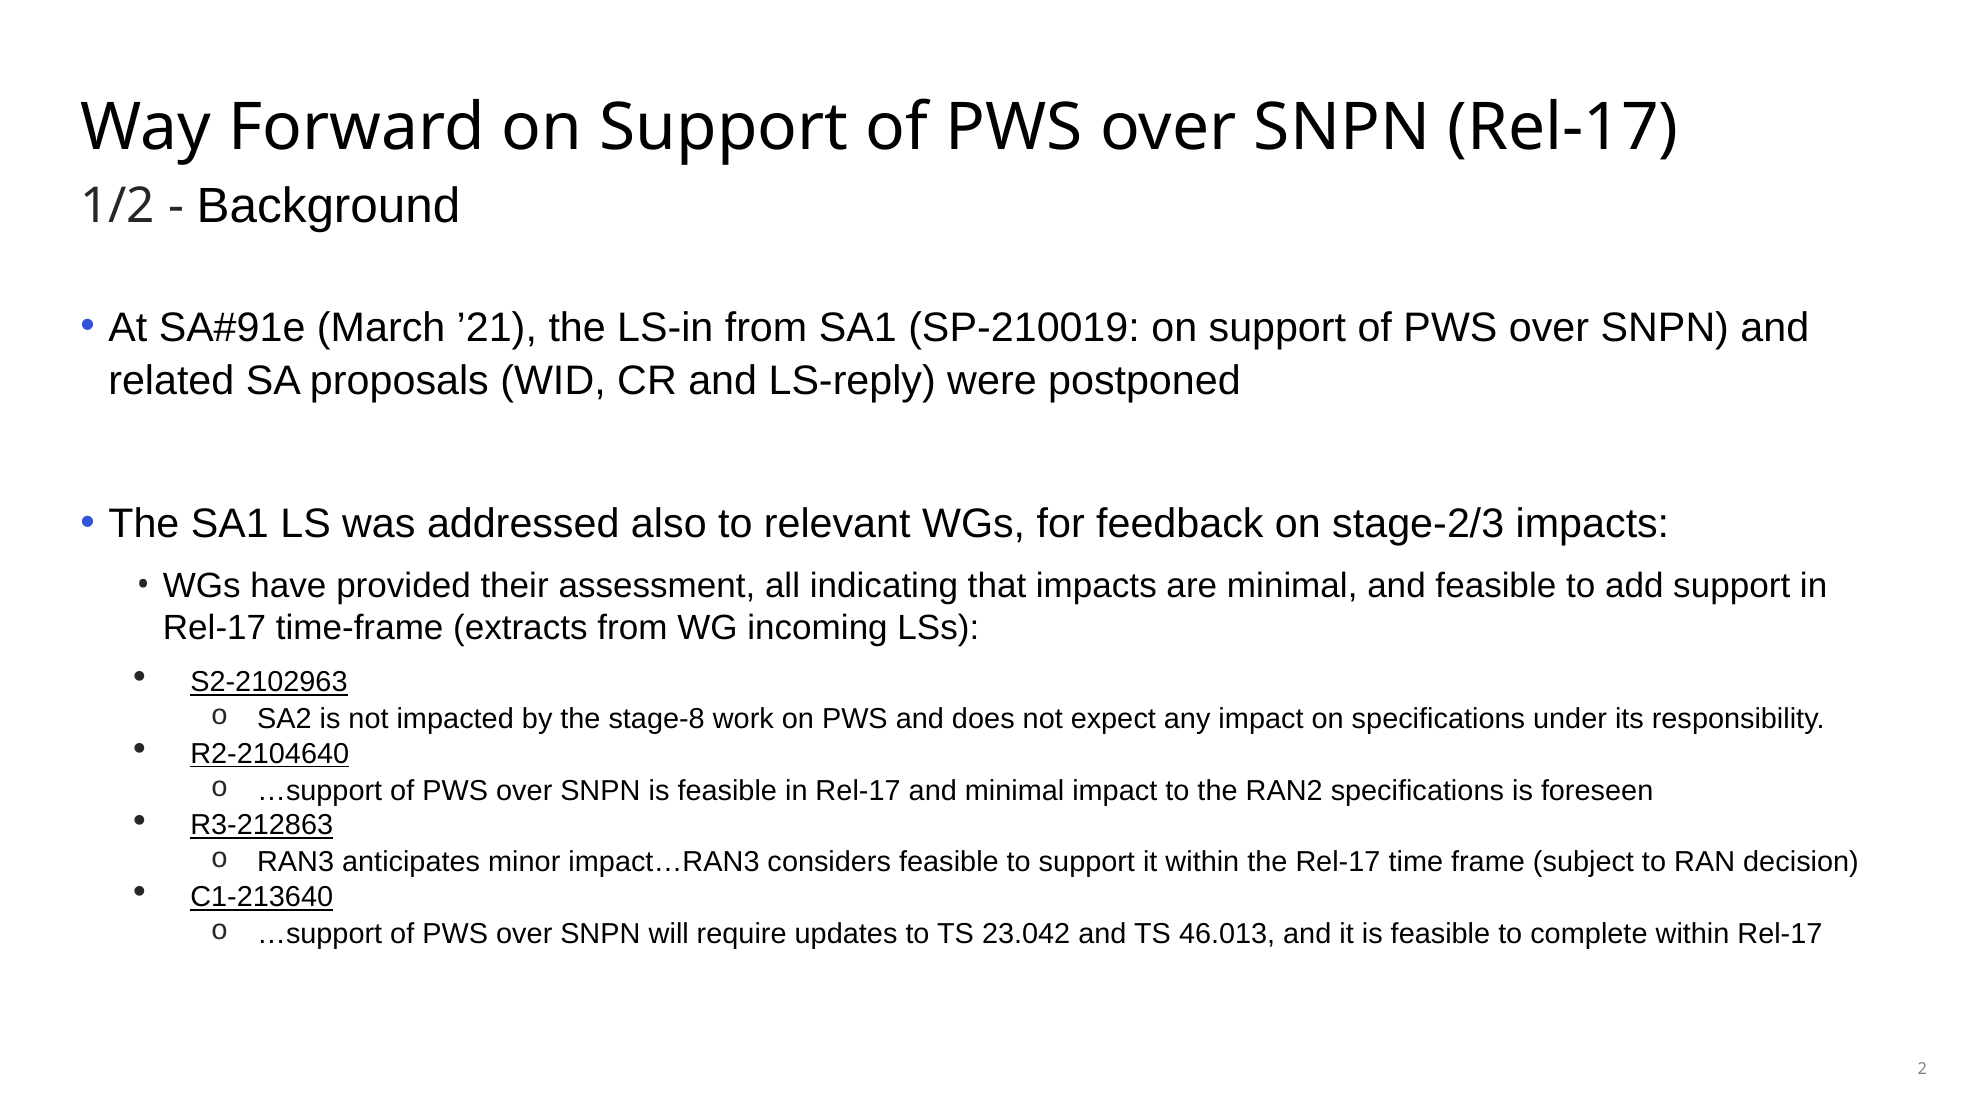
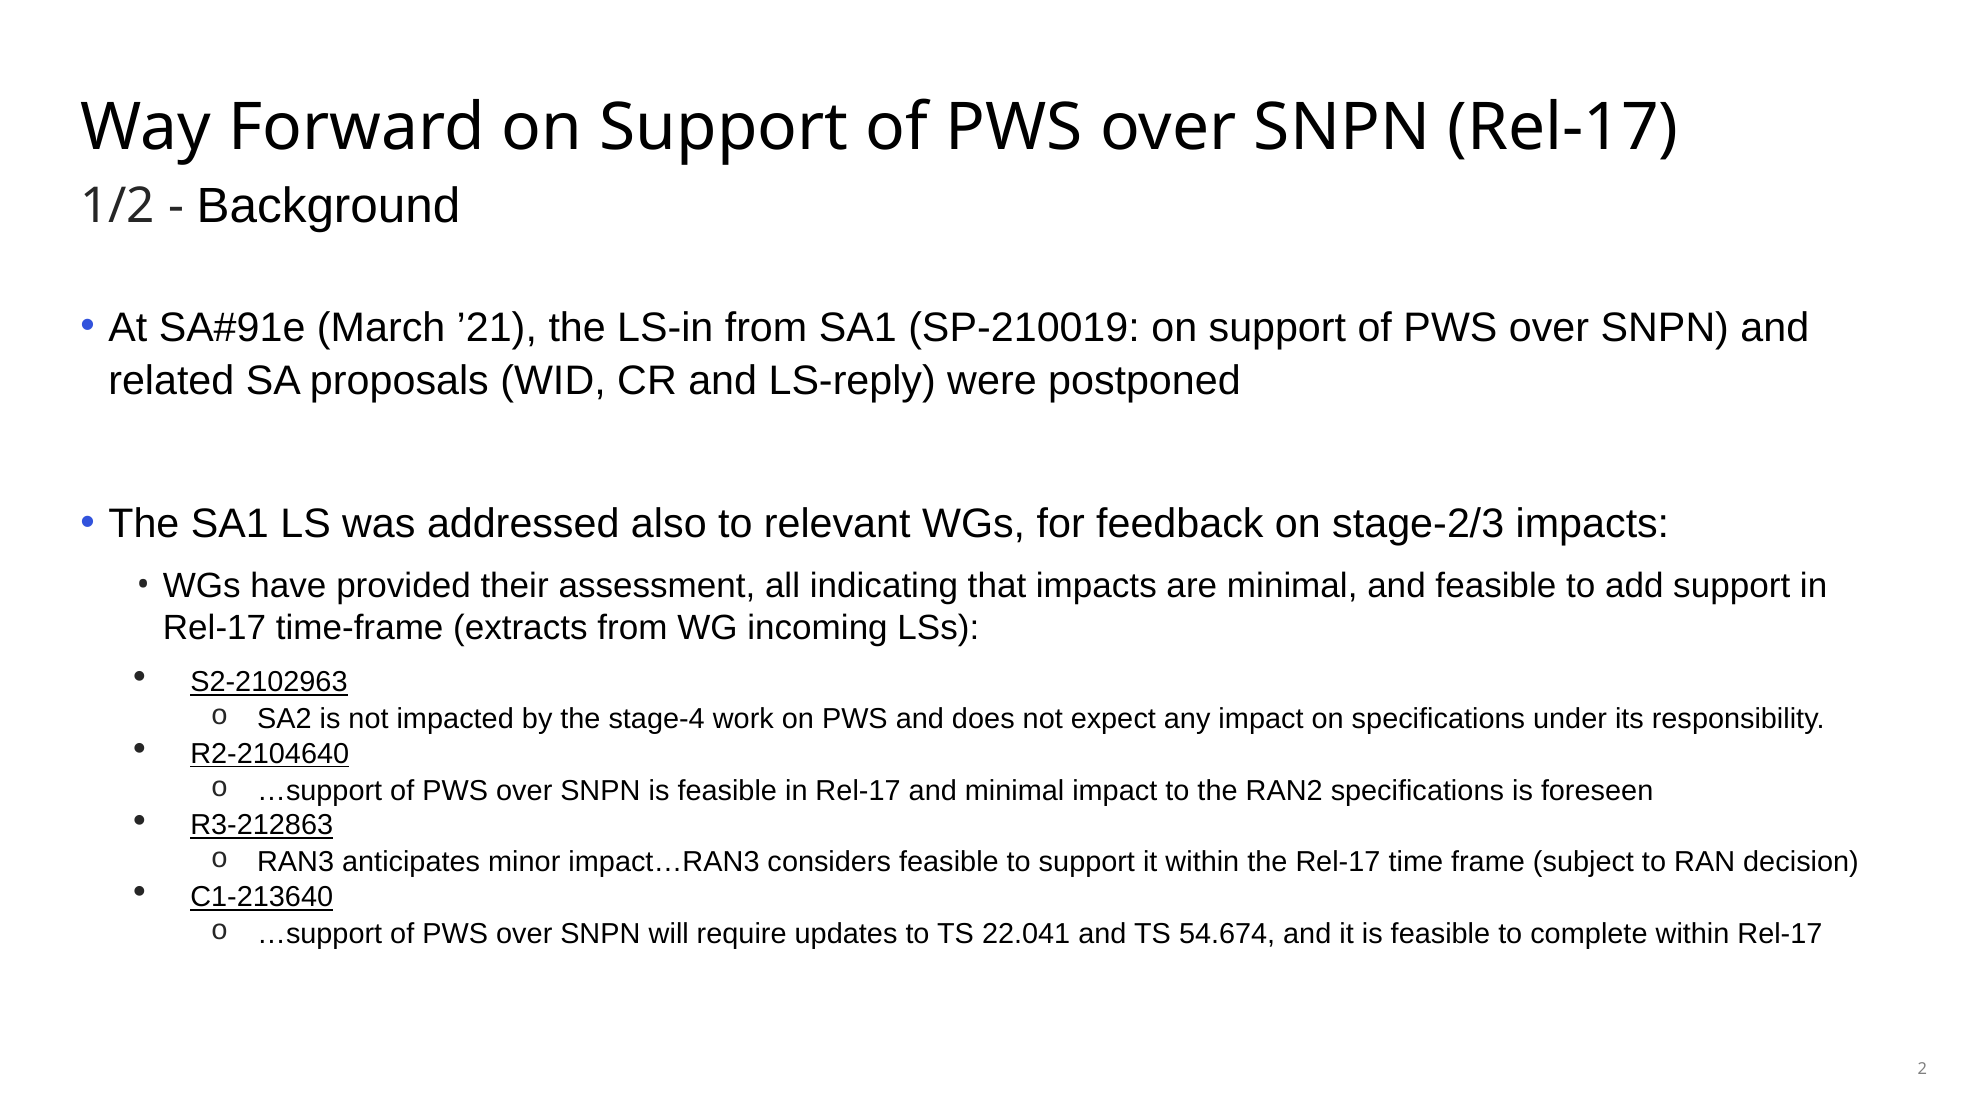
stage-8: stage-8 -> stage-4
23.042: 23.042 -> 22.041
46.013: 46.013 -> 54.674
